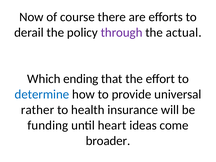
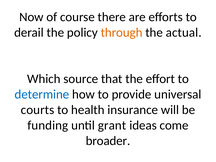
through colour: purple -> orange
ending: ending -> source
rather: rather -> courts
heart: heart -> grant
